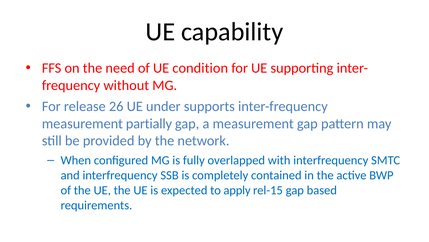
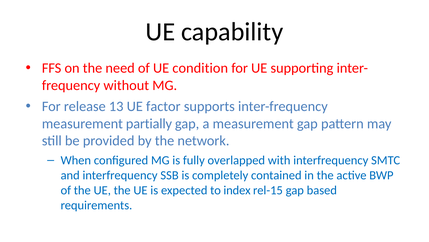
26: 26 -> 13
under: under -> factor
apply: apply -> index
